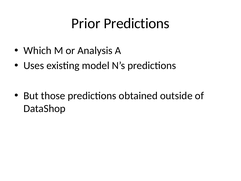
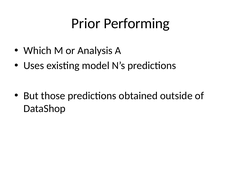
Prior Predictions: Predictions -> Performing
